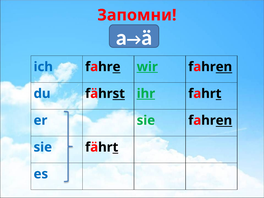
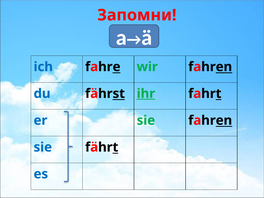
wir underline: present -> none
